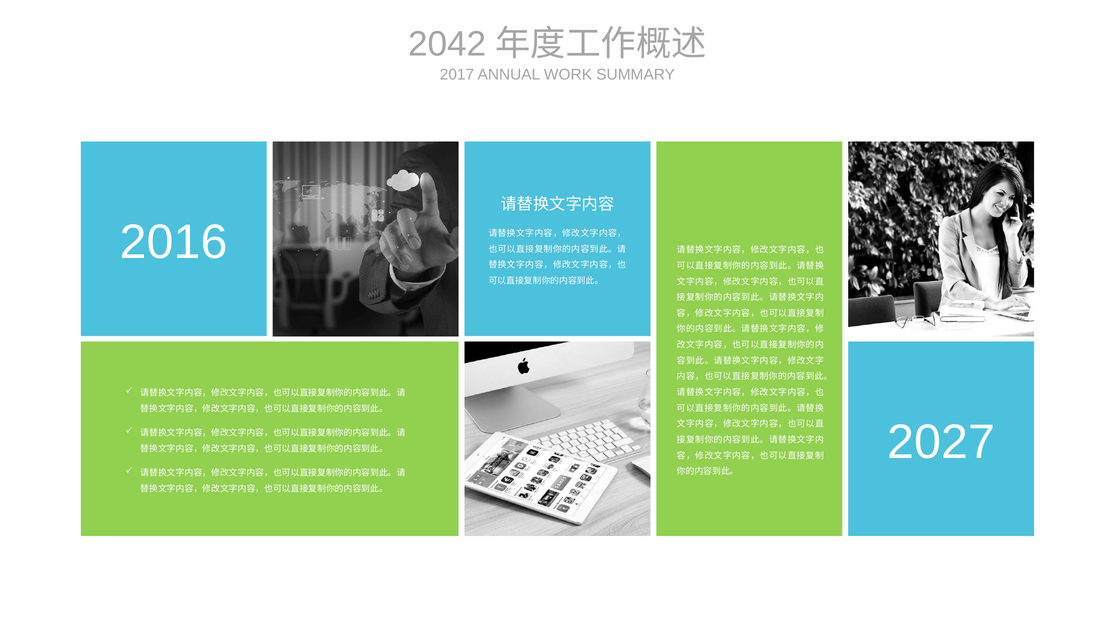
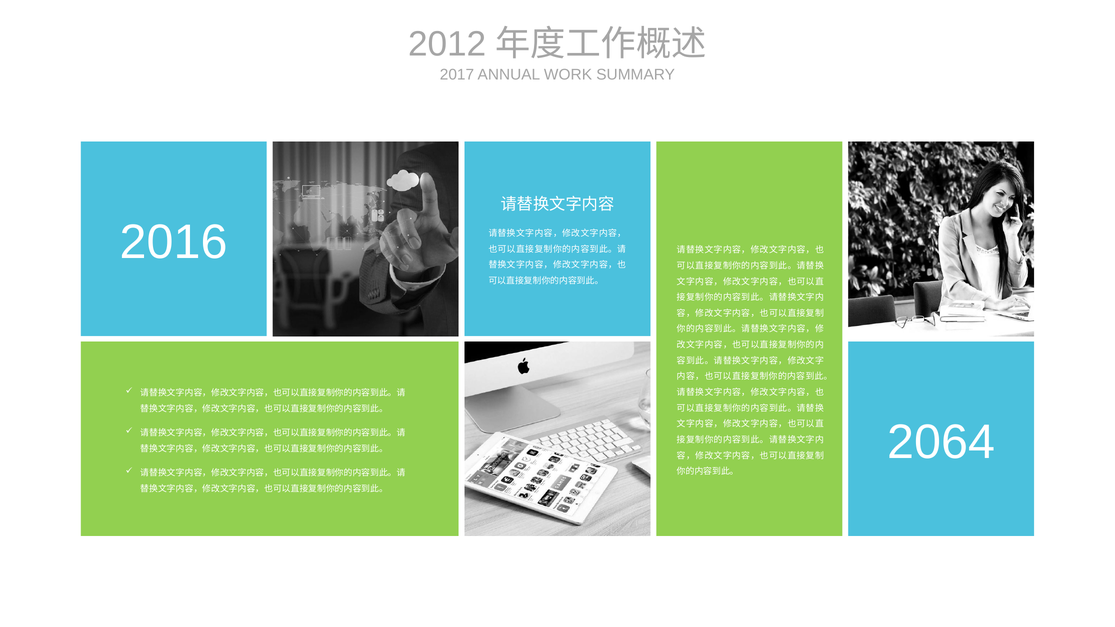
2042: 2042 -> 2012
2027: 2027 -> 2064
